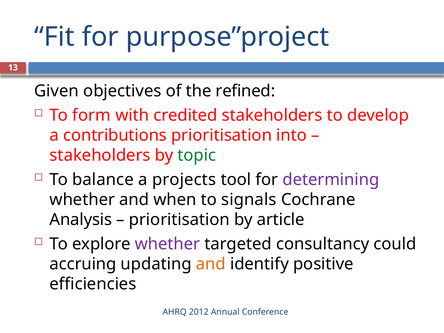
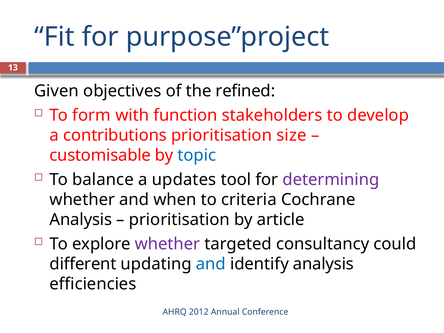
credited: credited -> function
into: into -> size
stakeholders at (100, 155): stakeholders -> customisable
topic colour: green -> blue
projects: projects -> updates
signals: signals -> criteria
accruing: accruing -> different
and at (211, 264) colour: orange -> blue
identify positive: positive -> analysis
